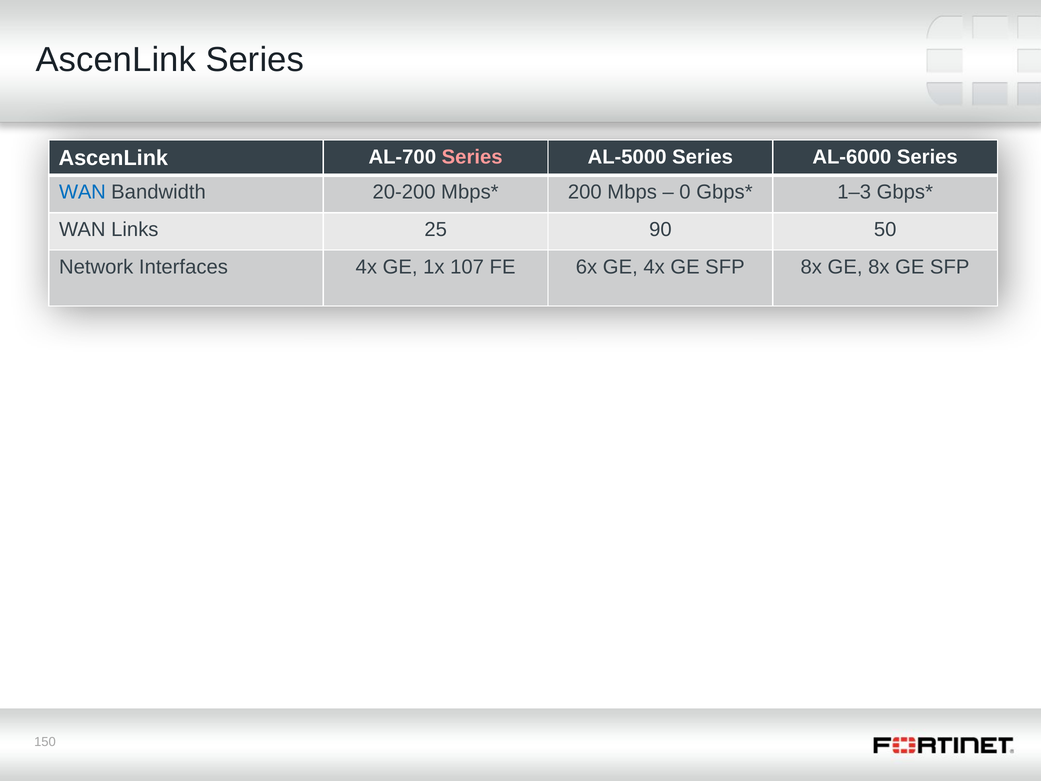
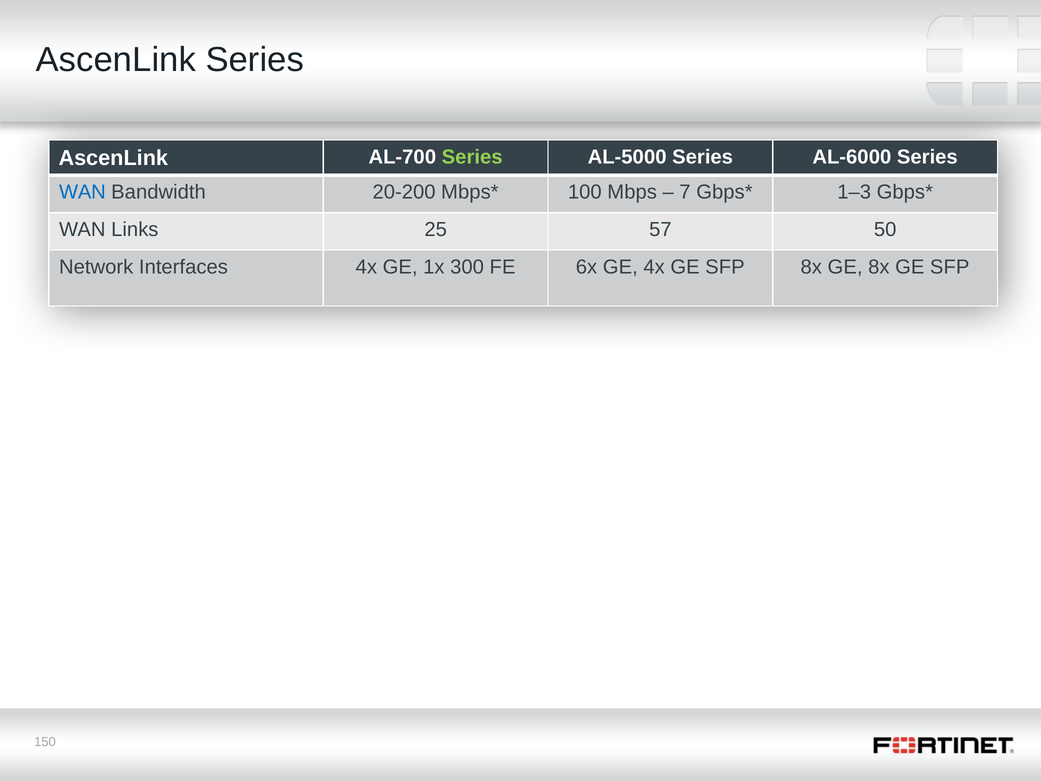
Series at (472, 157) colour: pink -> light green
200: 200 -> 100
0: 0 -> 7
90: 90 -> 57
107: 107 -> 300
